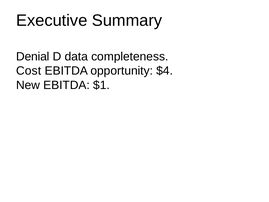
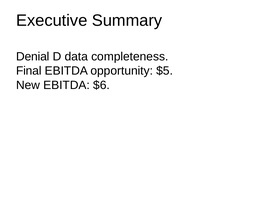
Cost: Cost -> Final
$4: $4 -> $5
$1: $1 -> $6
